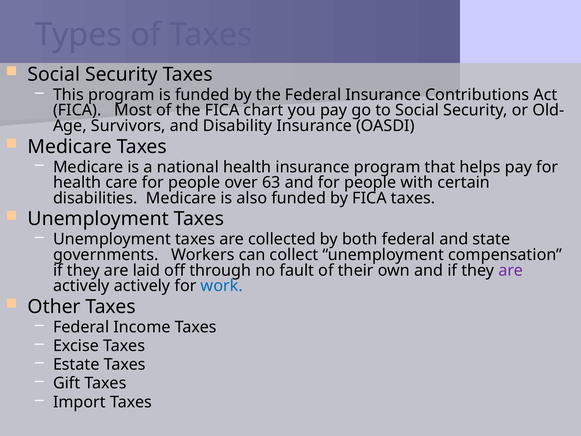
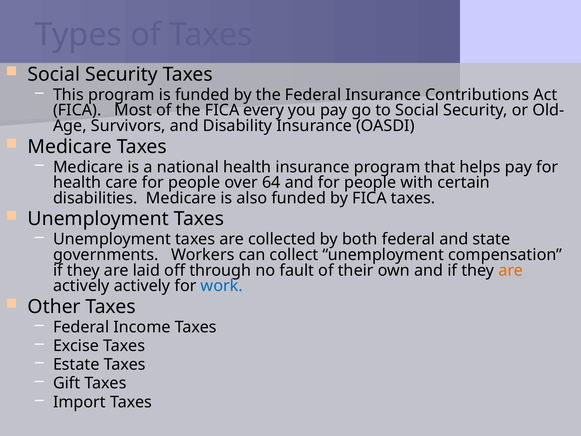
chart: chart -> every
63: 63 -> 64
are at (511, 270) colour: purple -> orange
